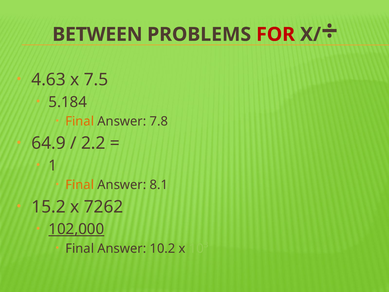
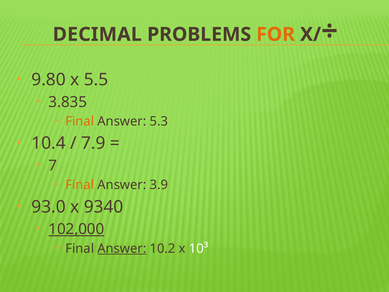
BETWEEN: BETWEEN -> DECIMAL
FOR colour: red -> orange
4.63: 4.63 -> 9.80
7.5: 7.5 -> 5.5
5.184: 5.184 -> 3.835
7.8: 7.8 -> 5.3
64.9: 64.9 -> 10.4
2.2: 2.2 -> 7.9
1: 1 -> 7
8.1: 8.1 -> 3.9
15.2: 15.2 -> 93.0
7262: 7262 -> 9340
Answer at (122, 248) underline: none -> present
10³ colour: light green -> white
